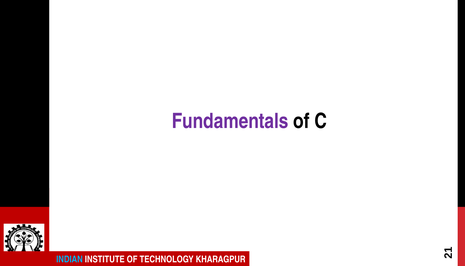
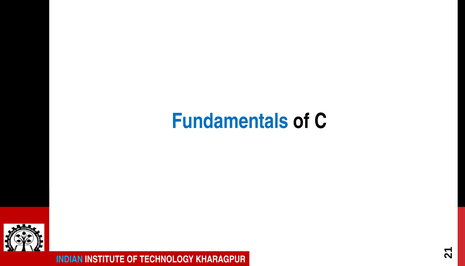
Fundamentals colour: purple -> blue
